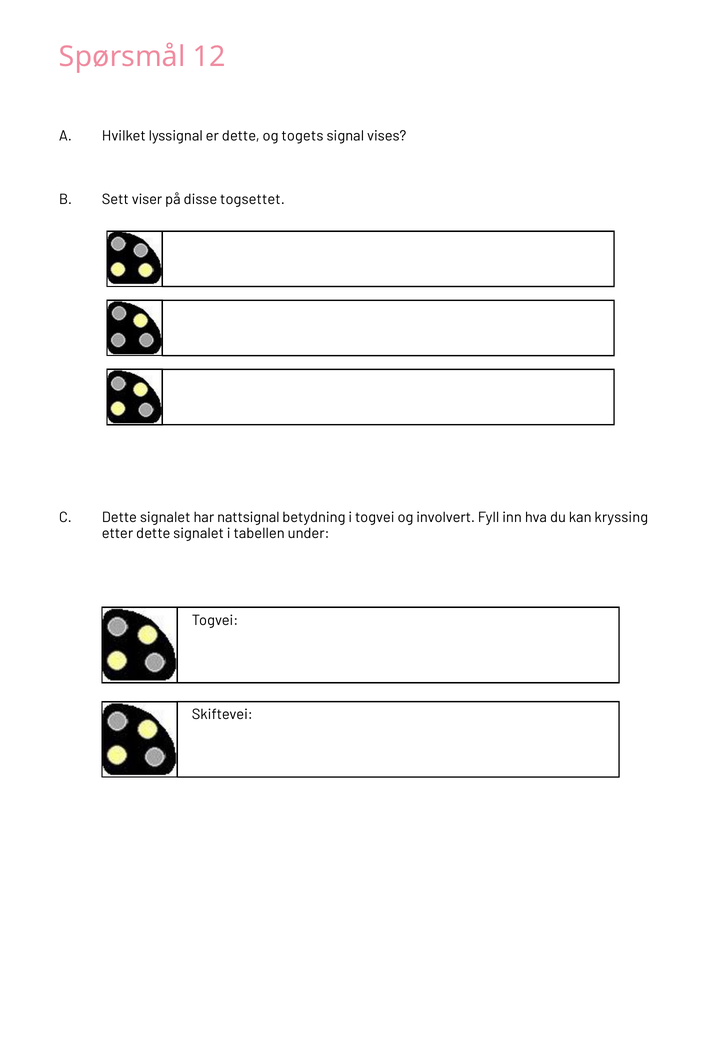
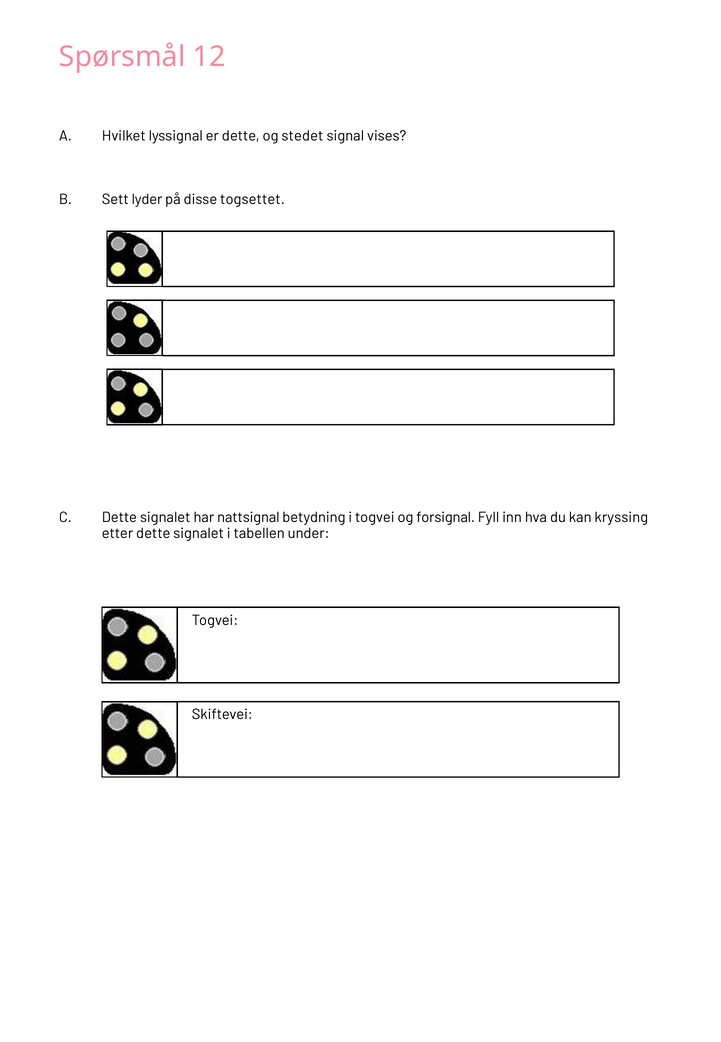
togets: togets -> stedet
viser: viser -> lyder
involvert: involvert -> forsignal
